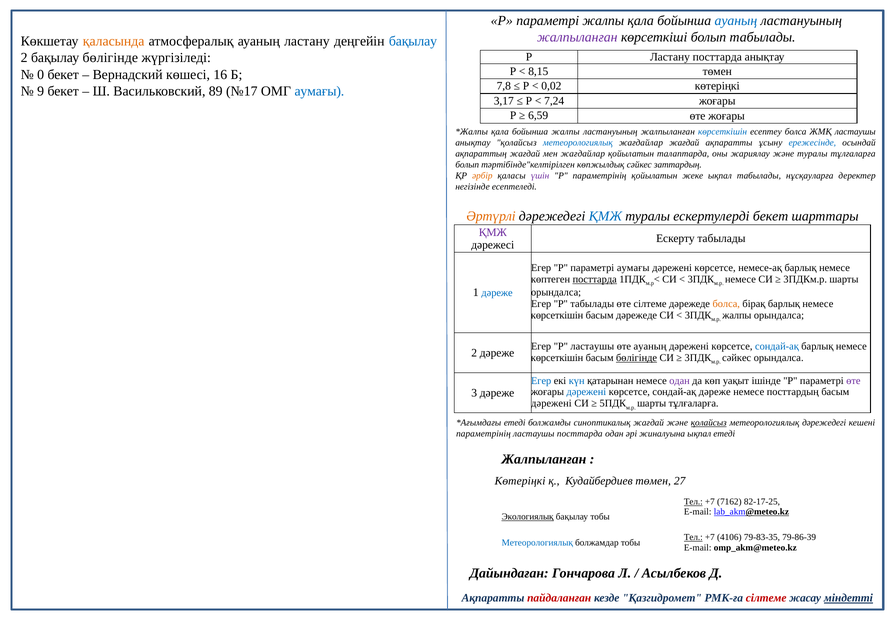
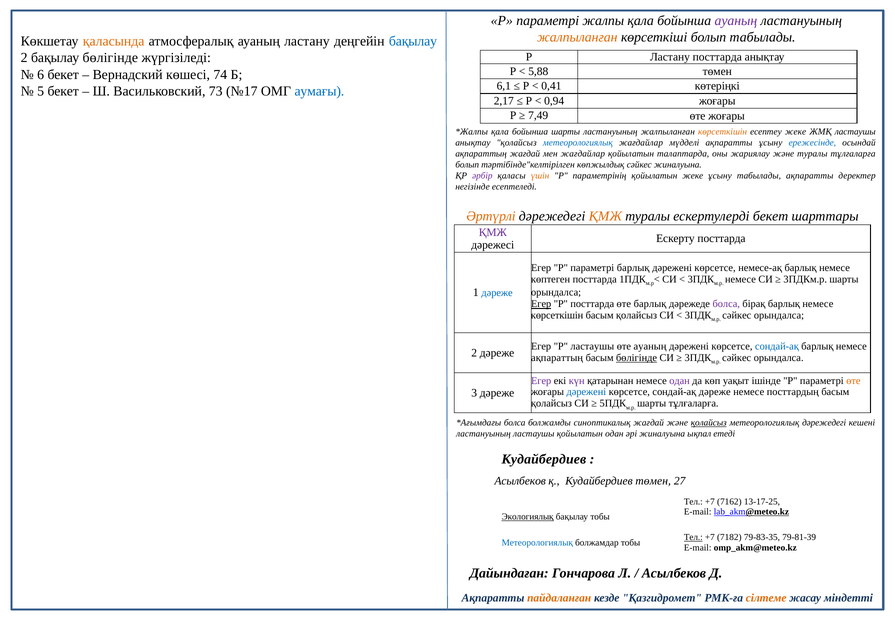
ауаның at (736, 21) colour: blue -> purple
жалпыланған at (577, 37) colour: purple -> orange
8,15: 8,15 -> 5,88
0: 0 -> 6
16: 16 -> 74
7,8: 7,8 -> 6,1
0,02: 0,02 -> 0,41
9: 9 -> 5
89: 89 -> 73
3,17: 3,17 -> 2,17
7,24: 7,24 -> 0,94
6,59: 6,59 -> 7,49
бойынша жалпы: жалпы -> шарты
көрсеткішін at (723, 132) colour: blue -> orange
есептеу болса: болса -> жеке
жағдайлар жағдай: жағдай -> мүдделі
сәйкес заттардың: заттардың -> жиналуына
әрбір colour: orange -> purple
үшін colour: purple -> orange
жеке ықпал: ықпал -> ұсыну
табылады нұсқауларға: нұсқауларға -> ақпаратты
ҚМЖ at (605, 216) colour: blue -> orange
Ескерту табылады: табылады -> посттарда
параметрі аумағы: аумағы -> барлық
посттарда at (595, 279) underline: present -> none
Егер at (541, 304) underline: none -> present
P табылады: табылады -> посттарда
өте сілтеме: сілтеме -> барлық
болса at (726, 304) colour: orange -> purple
дәрежеде at (637, 315): дәрежеде -> қолайсыз
жалпы at (737, 315): жалпы -> сәйкес
көрсеткішін at (557, 357): көрсеткішін -> ақпараттың
Егер at (541, 380) colour: blue -> purple
күн colour: blue -> purple
өте at (853, 380) colour: purple -> orange
дәрежені at (551, 403): дәрежені -> қолайсыз
етеді at (515, 422): етеді -> болса
параметрінің at (483, 433): параметрінің -> ластануының
ластаушы посттарда: посттарда -> қойылатын
Жалпыланған at (544, 459): Жалпыланған -> Кудайбердиев
Көтеріңкі at (520, 481): Көтеріңкі -> Асылбеков
Тел at (693, 501) underline: present -> none
82-17-25: 82-17-25 -> 13-17-25
4106: 4106 -> 7182
79-86-39: 79-86-39 -> 79-81-39
пайдаланған colour: red -> orange
сілтеме at (766, 598) colour: red -> orange
міндетті underline: present -> none
